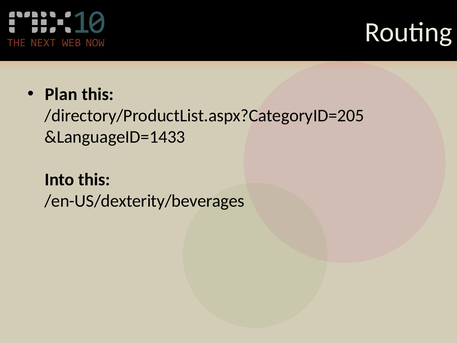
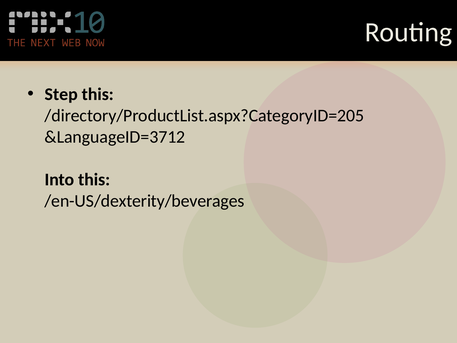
Plan: Plan -> Step
&LanguageID=1433: &LanguageID=1433 -> &LanguageID=3712
